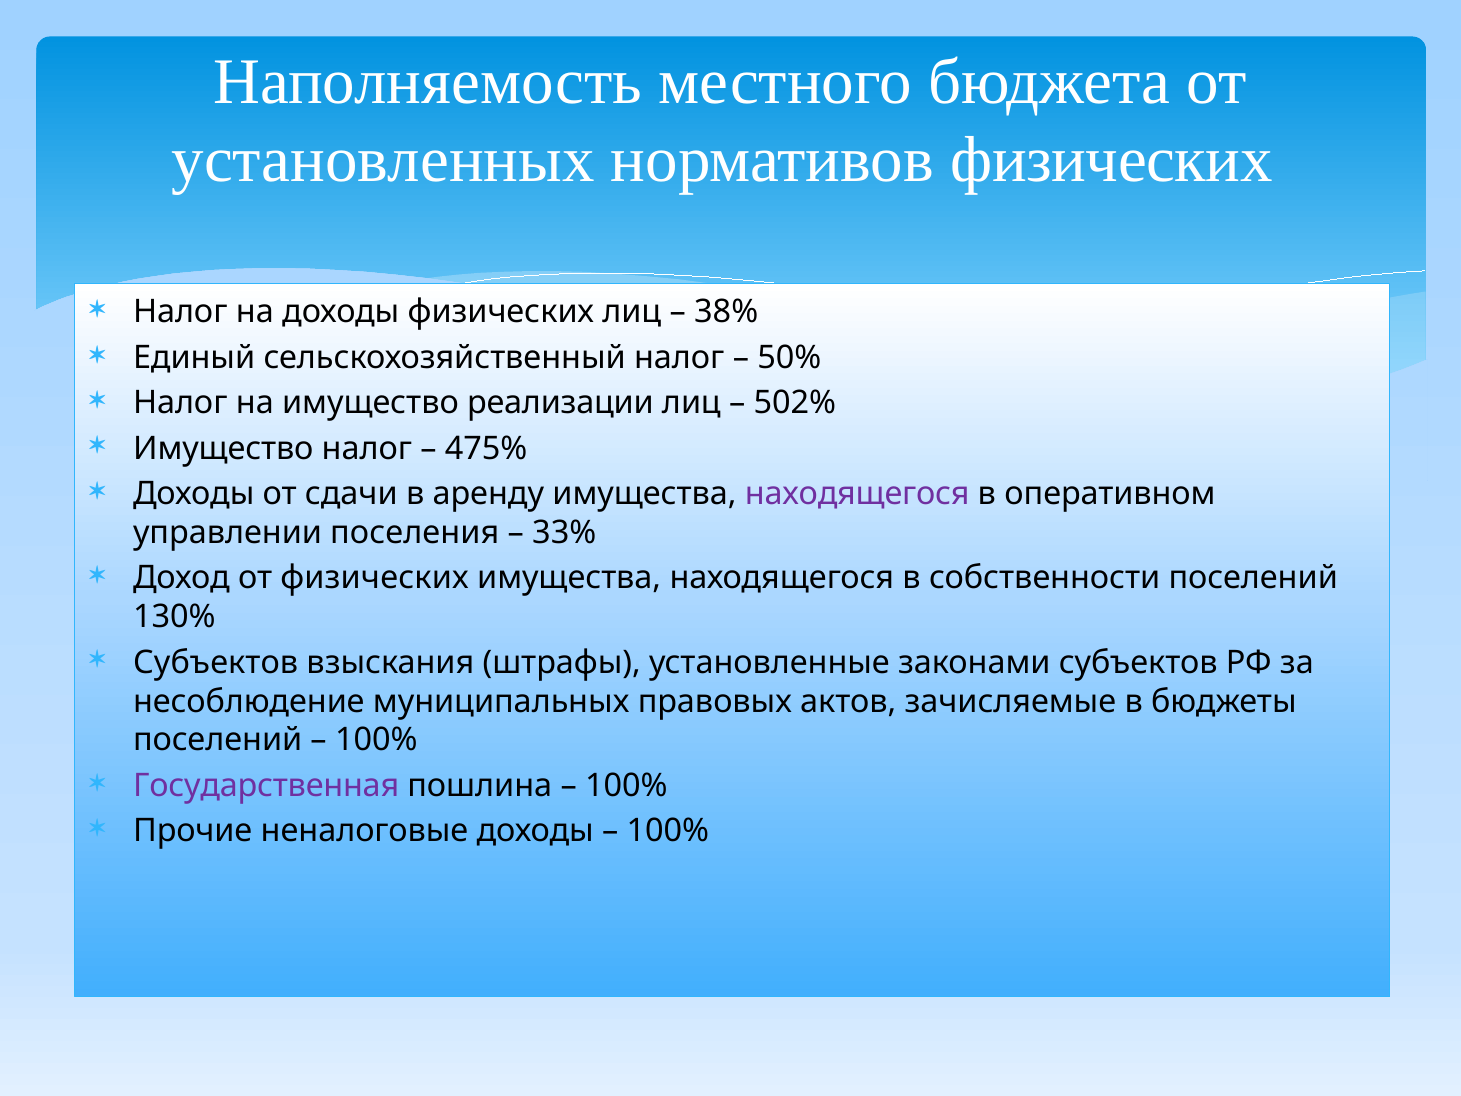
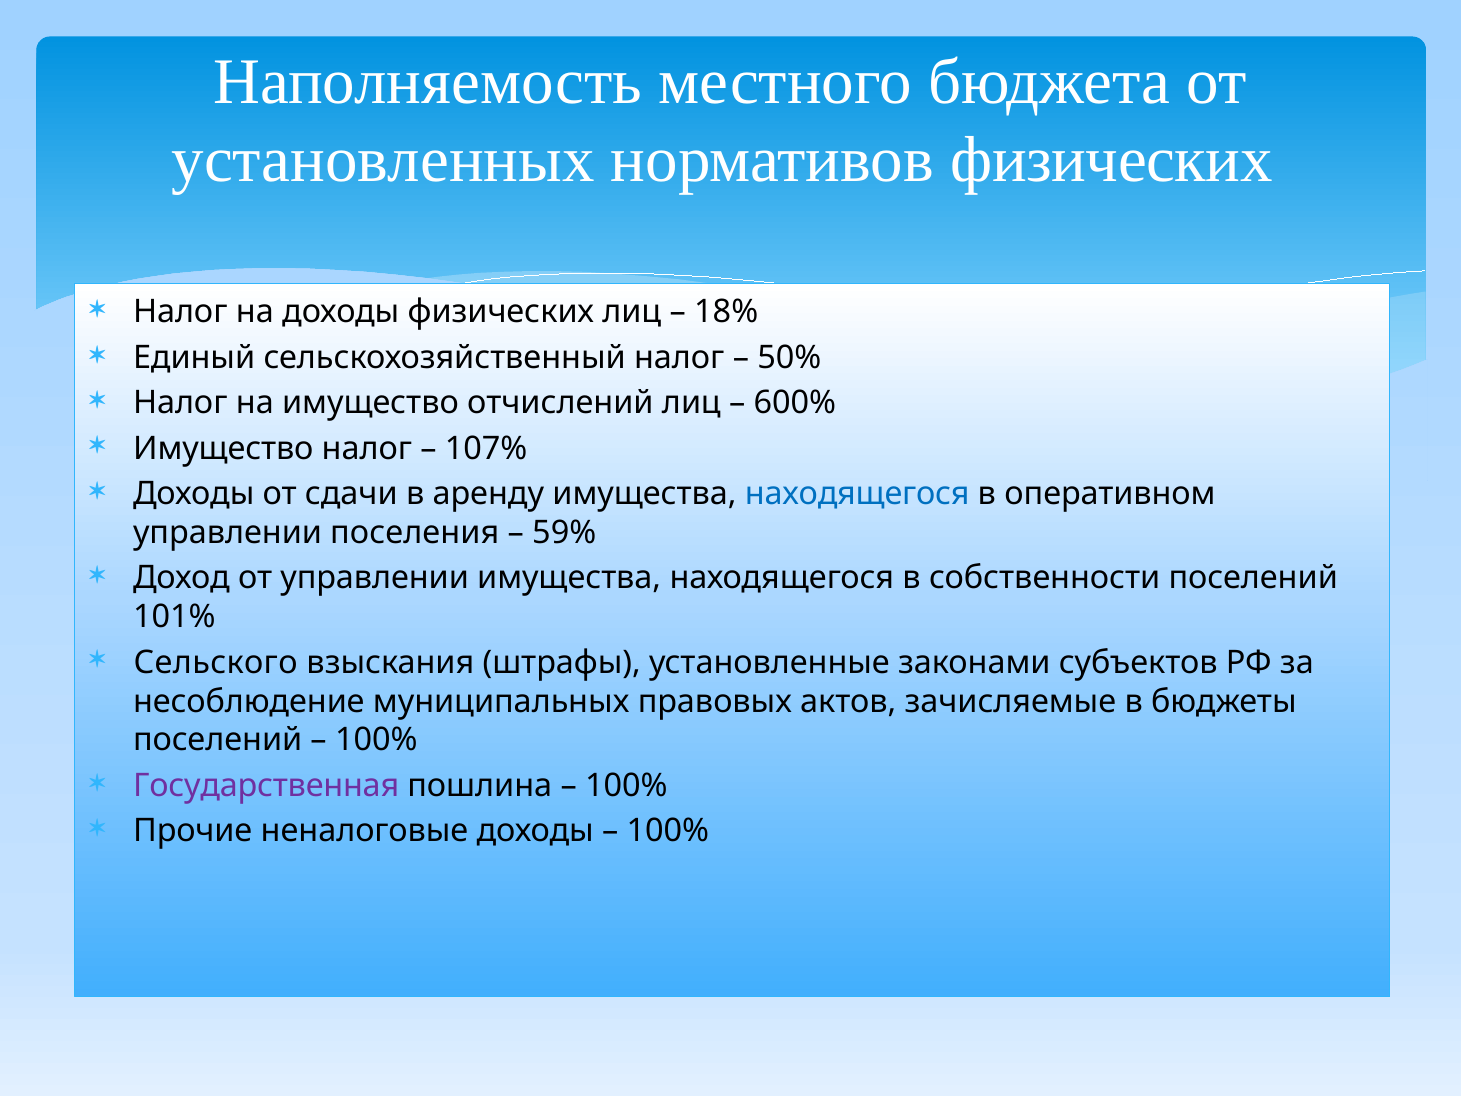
38%: 38% -> 18%
реализации: реализации -> отчислений
502%: 502% -> 600%
475%: 475% -> 107%
находящегося at (857, 494) colour: purple -> blue
33%: 33% -> 59%
от физических: физических -> управлении
130%: 130% -> 101%
Субъектов at (216, 662): Субъектов -> Сельского
